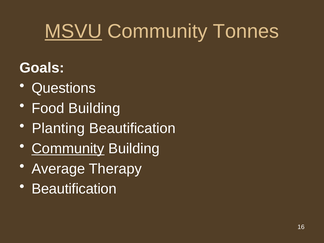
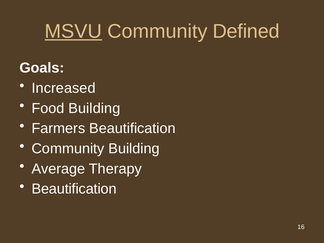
Tonnes: Tonnes -> Defined
Questions: Questions -> Increased
Planting: Planting -> Farmers
Community at (68, 149) underline: present -> none
